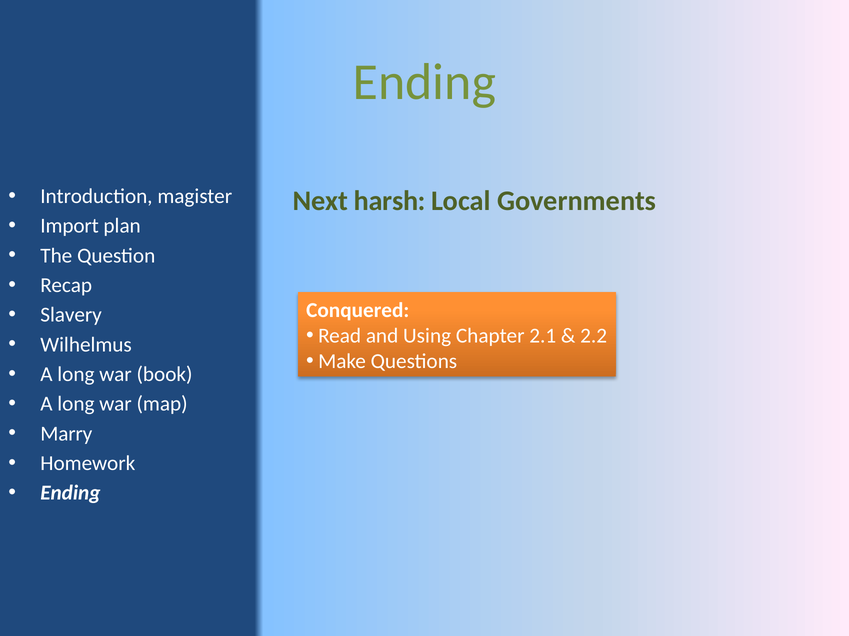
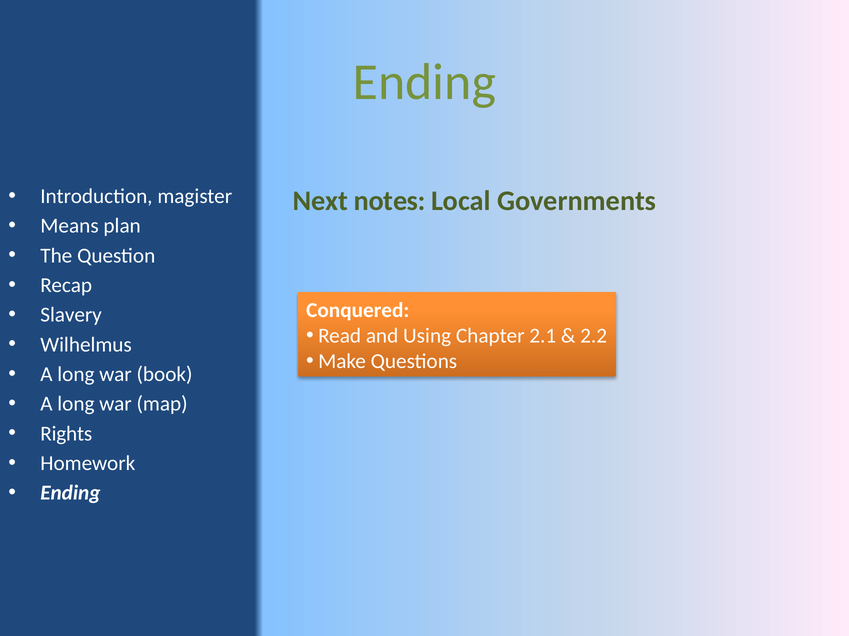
harsh: harsh -> notes
Import: Import -> Means
Marry: Marry -> Rights
